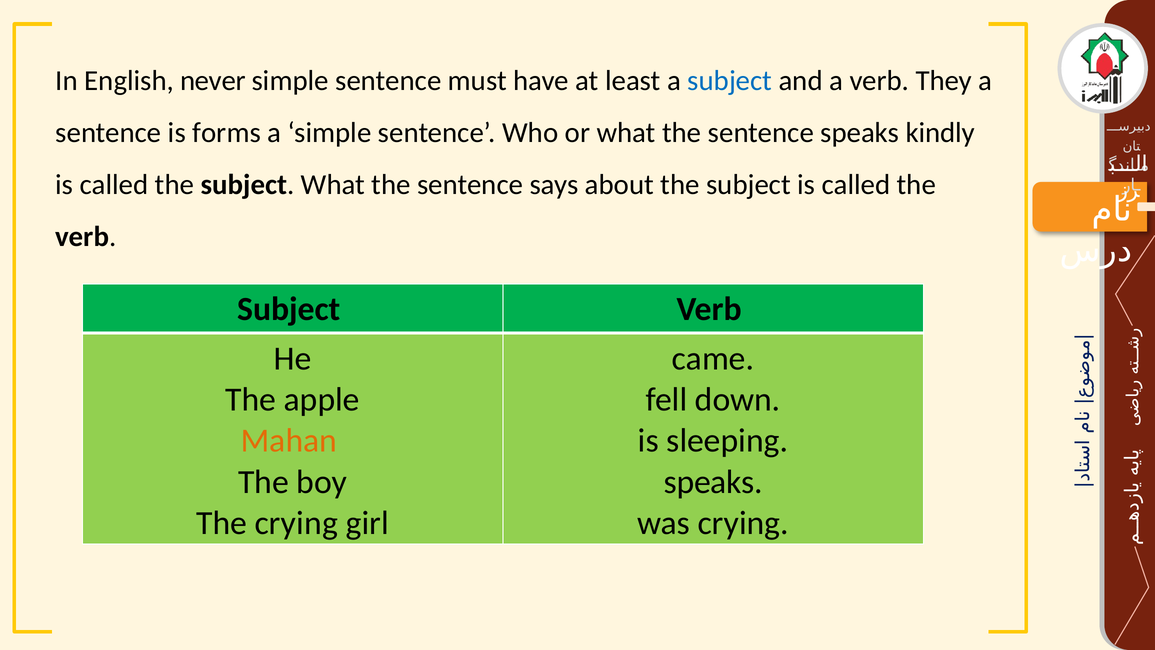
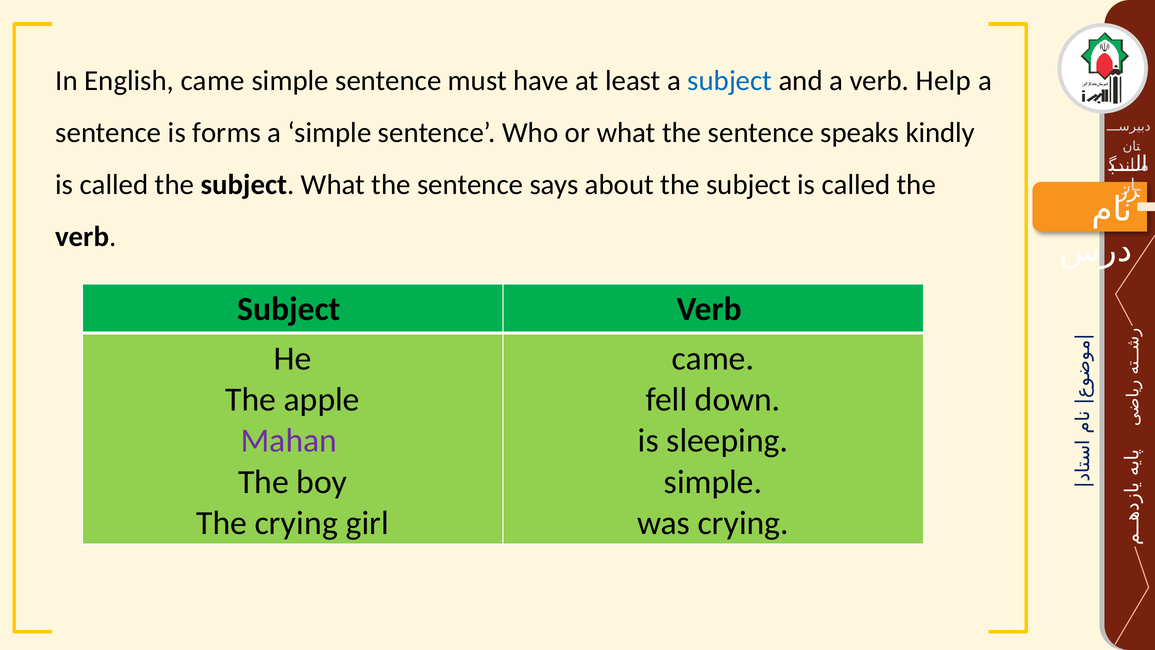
English never: never -> came
They: They -> Help
Mahan colour: orange -> purple
speaks at (713, 482): speaks -> simple
